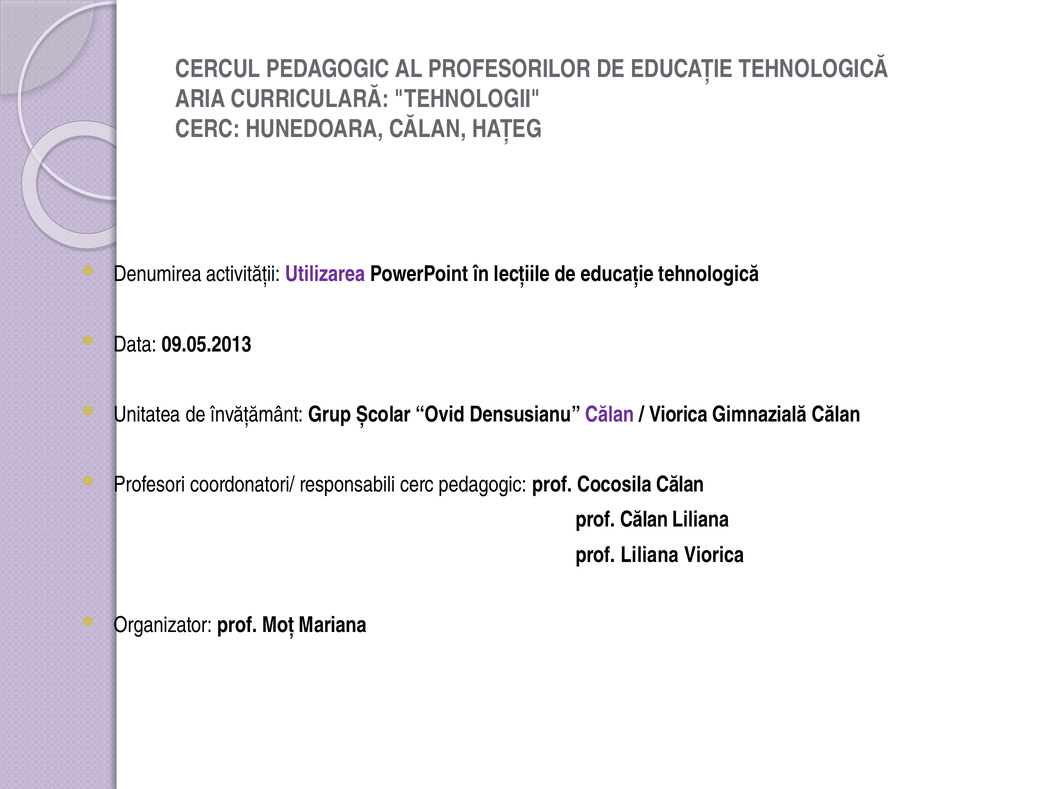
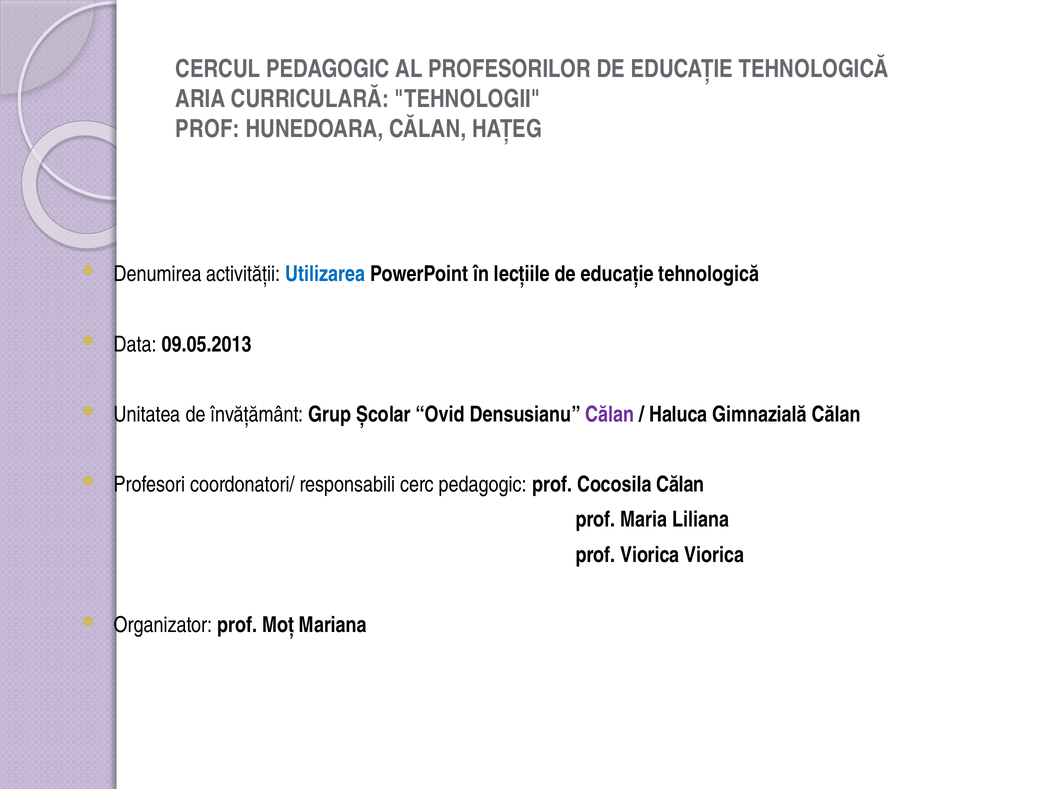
CERC at (208, 129): CERC -> PROF
Utilizarea colour: purple -> blue
Viorica at (678, 414): Viorica -> Haluca
prof Călan: Călan -> Maria
prof Liliana: Liliana -> Viorica
